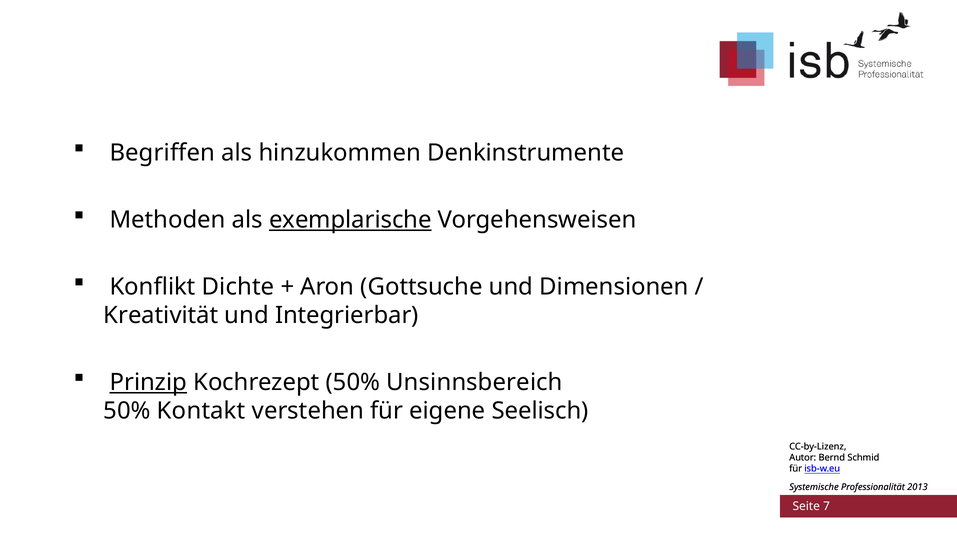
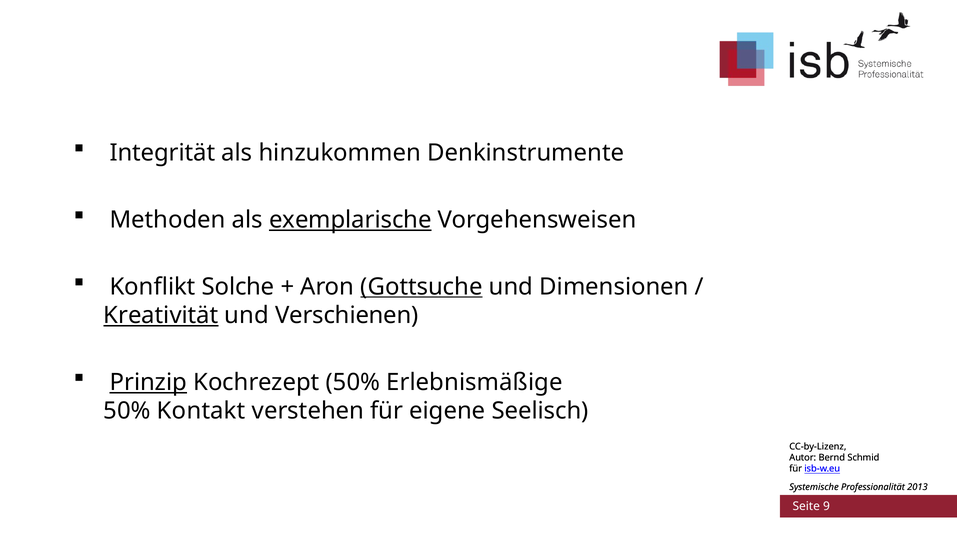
Begriffen: Begriffen -> Integrität
Dichte: Dichte -> Solche
Gottsuche underline: none -> present
Kreativität underline: none -> present
Integrierbar: Integrierbar -> Verschienen
Unsinnsbereich: Unsinnsbereich -> Erlebnismäßige
7: 7 -> 9
